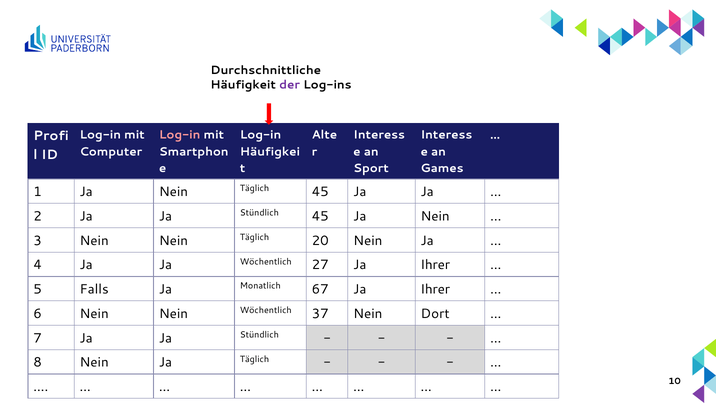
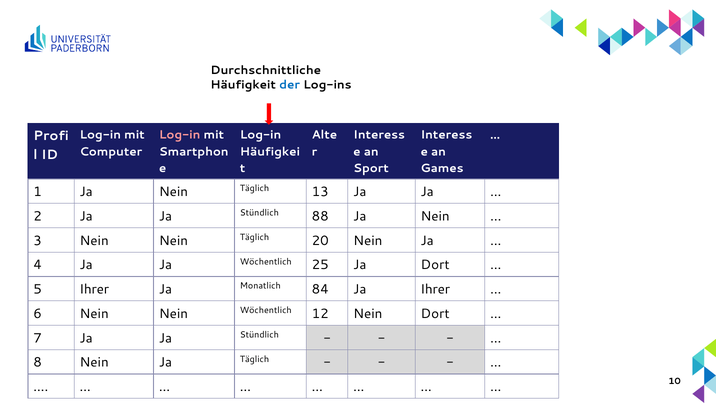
der colour: purple -> blue
Täglich 45: 45 -> 13
Stündlich 45: 45 -> 88
27: 27 -> 25
Ihrer at (435, 265): Ihrer -> Dort
5 Falls: Falls -> Ihrer
67: 67 -> 84
37: 37 -> 12
